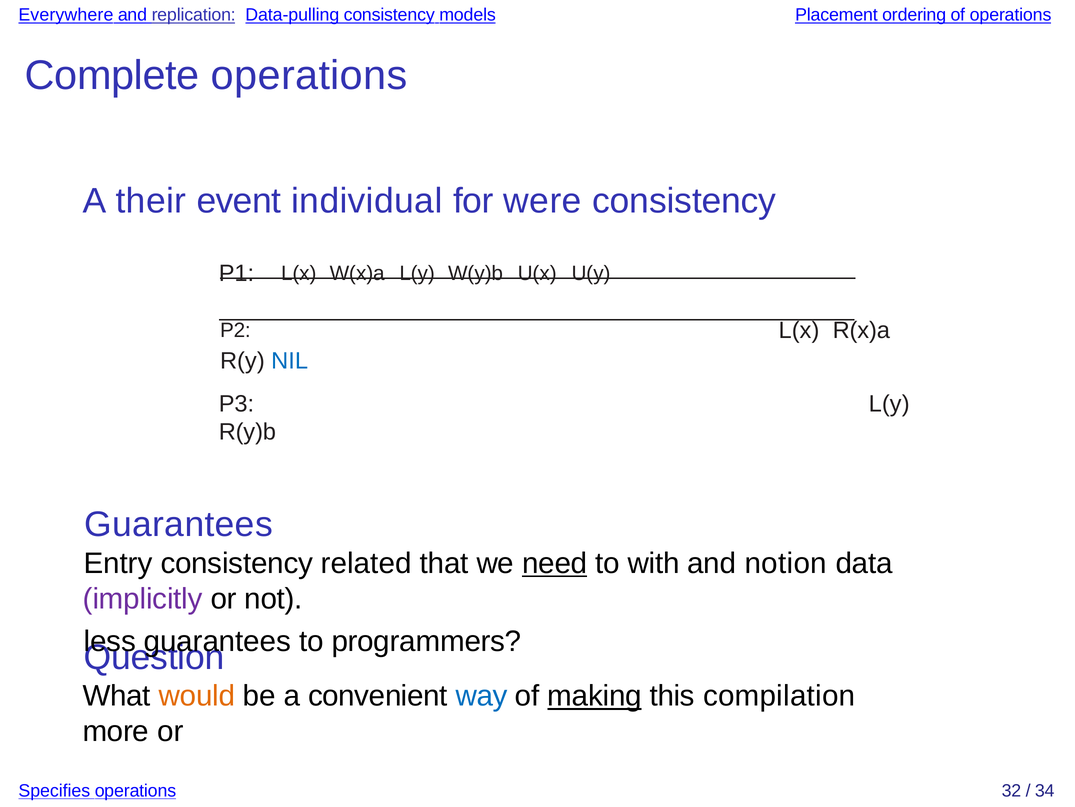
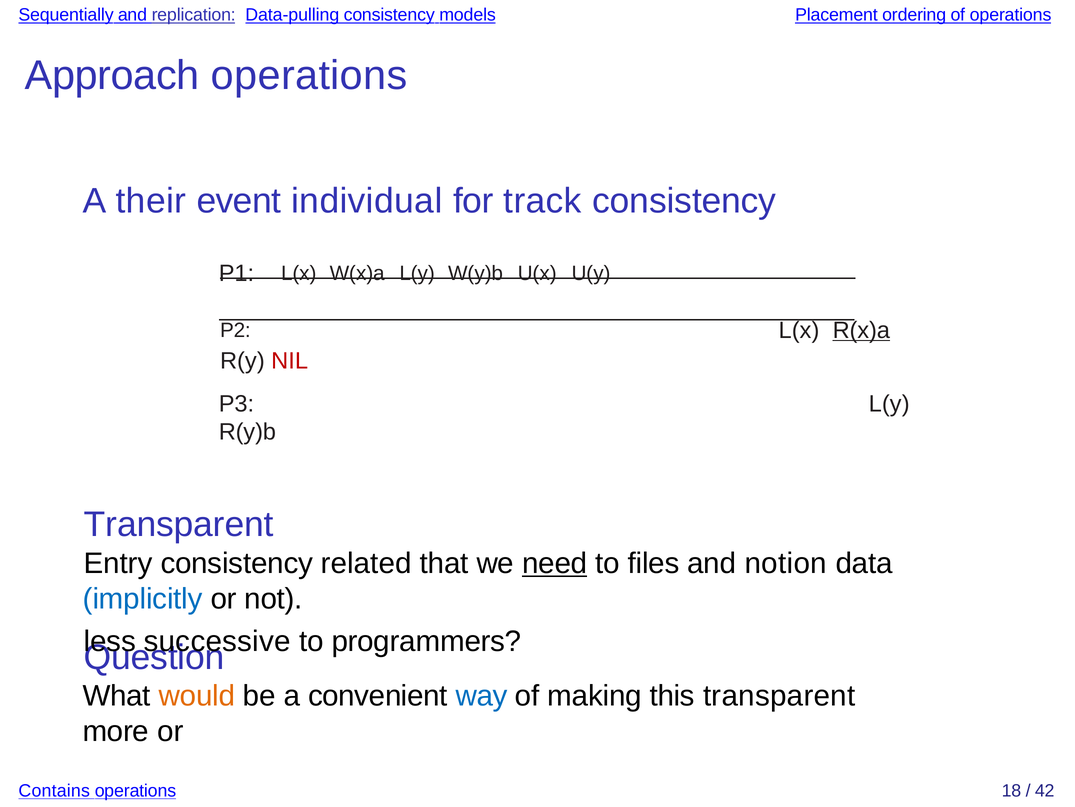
Everywhere: Everywhere -> Sequentially
Complete: Complete -> Approach
were: were -> track
R(x)a underline: none -> present
NIL colour: blue -> red
Guarantees at (178, 525): Guarantees -> Transparent
with: with -> files
implicitly colour: purple -> blue
guarantees at (217, 641): guarantees -> successive
making underline: present -> none
this compilation: compilation -> transparent
Specifies: Specifies -> Contains
32: 32 -> 18
34: 34 -> 42
